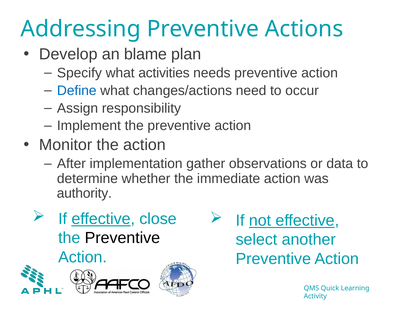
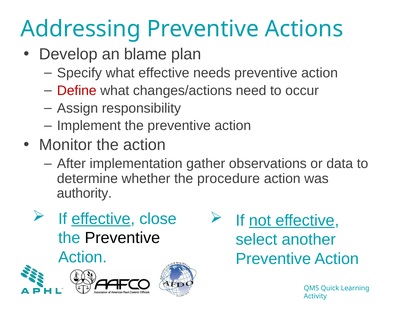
what activities: activities -> effective
Define colour: blue -> red
immediate: immediate -> procedure
